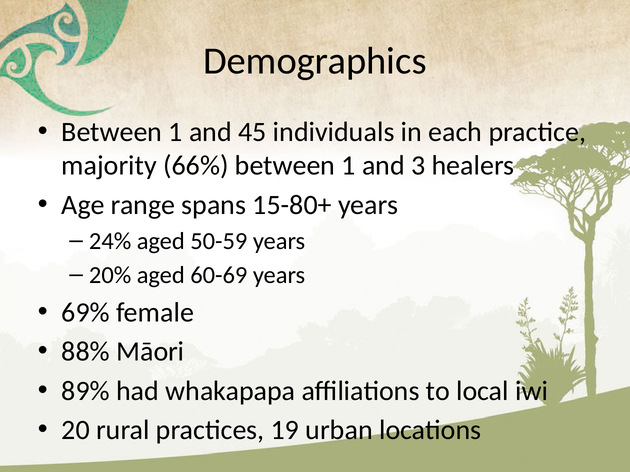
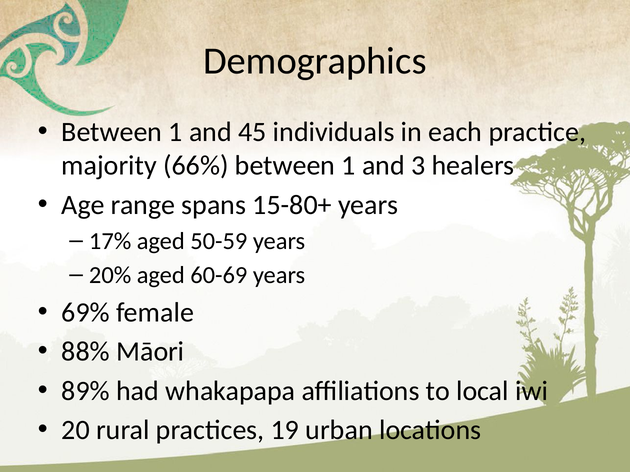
24%: 24% -> 17%
